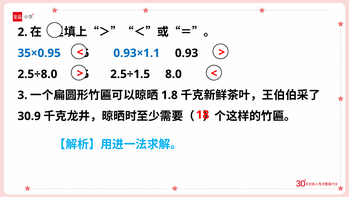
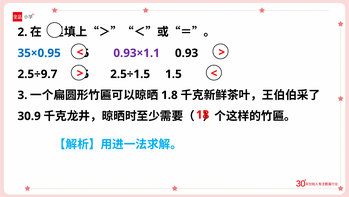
0.93×1.1 colour: blue -> purple
2.5÷8.0: 2.5÷8.0 -> 2.5÷9.7
8.0: 8.0 -> 1.5
